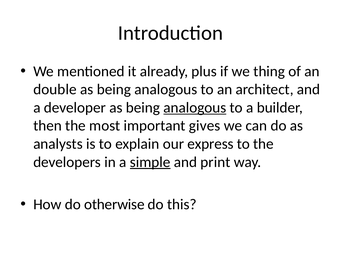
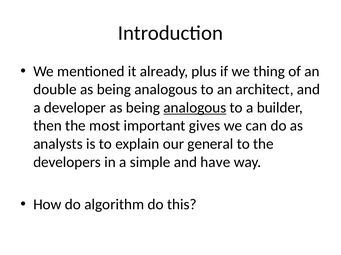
express: express -> general
simple underline: present -> none
print: print -> have
otherwise: otherwise -> algorithm
